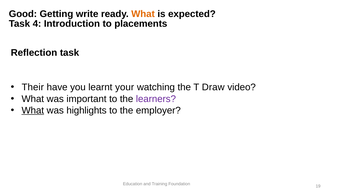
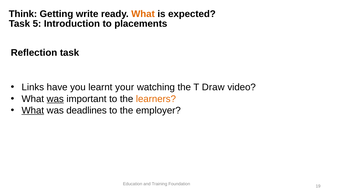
Good: Good -> Think
4: 4 -> 5
Their: Their -> Links
was at (55, 99) underline: none -> present
learners colour: purple -> orange
highlights: highlights -> deadlines
